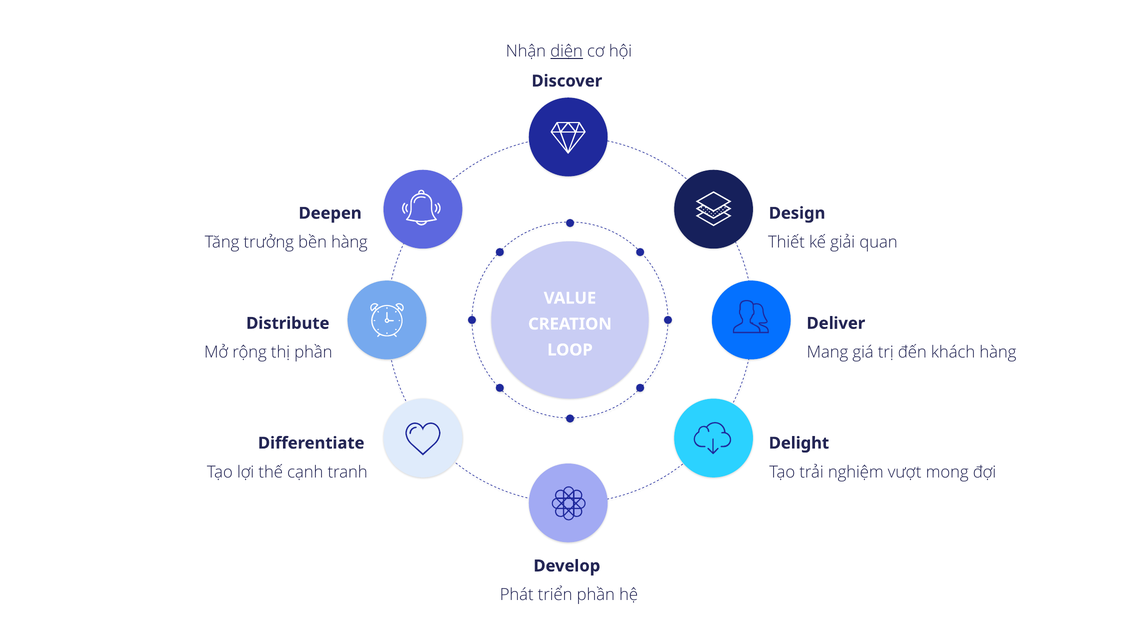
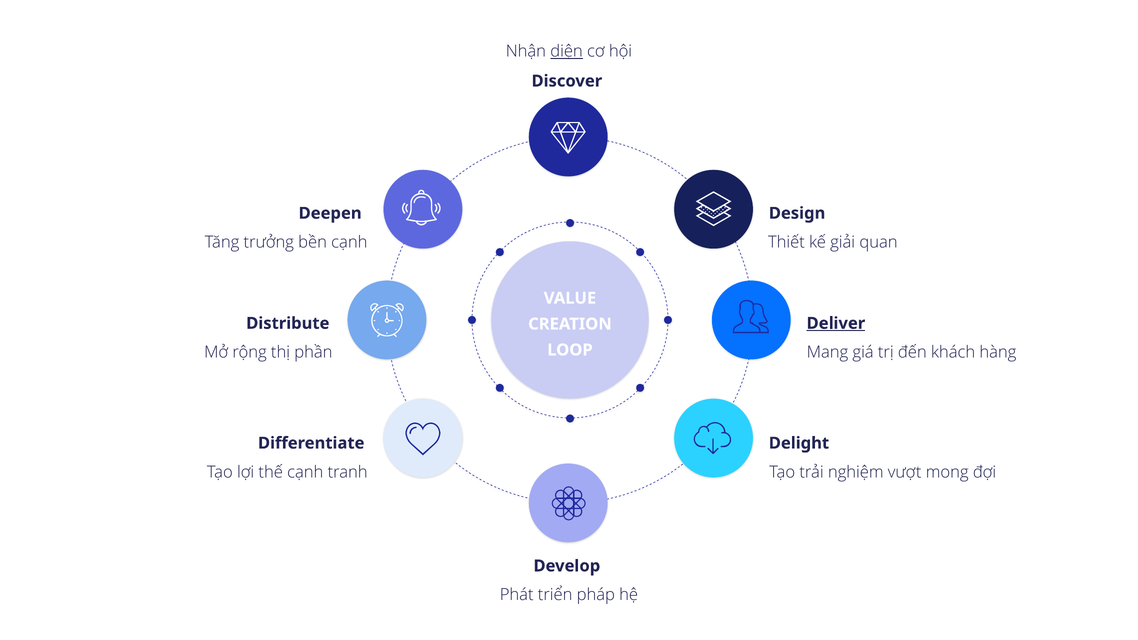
bền hàng: hàng -> cạnh
Deliver underline: none -> present
triển phần: phần -> pháp
